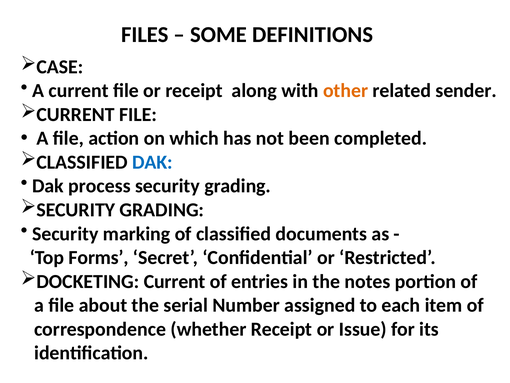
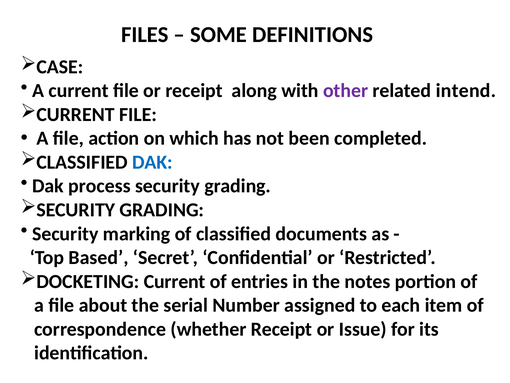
other colour: orange -> purple
sender: sender -> intend
Forms: Forms -> Based
